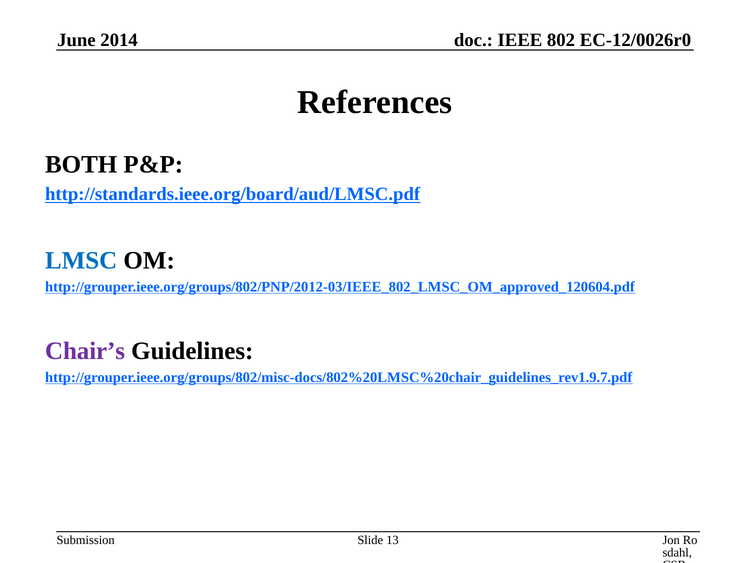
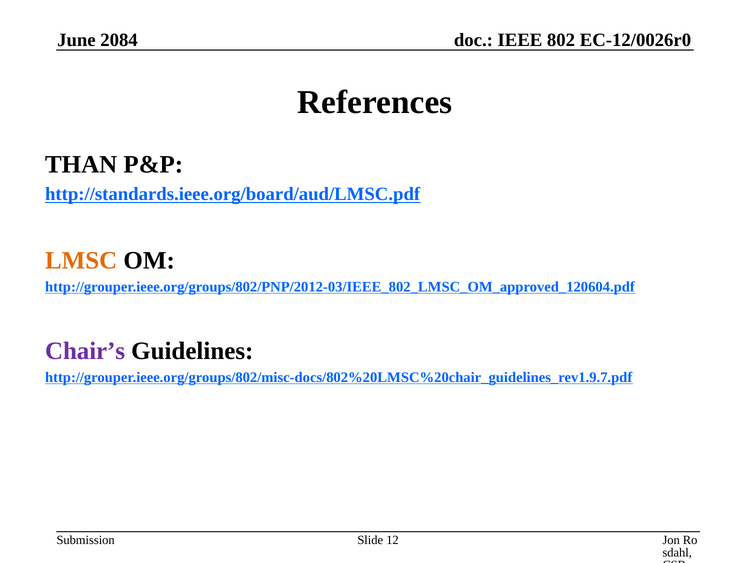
2014: 2014 -> 2084
BOTH: BOTH -> THAN
LMSC colour: blue -> orange
13: 13 -> 12
